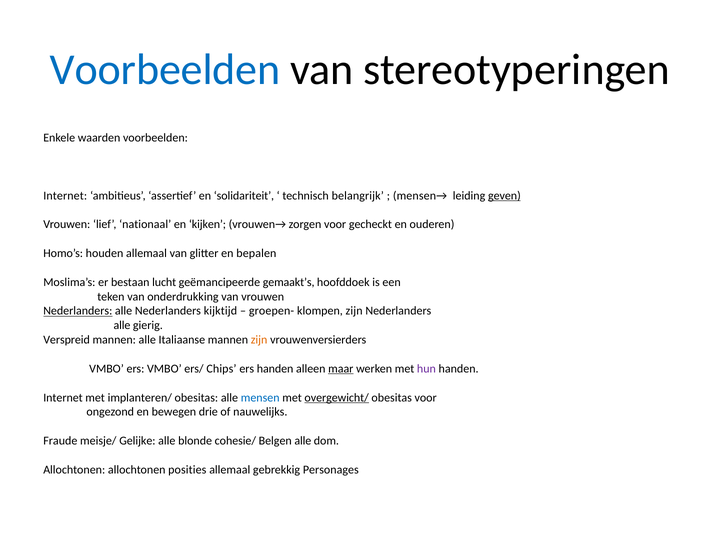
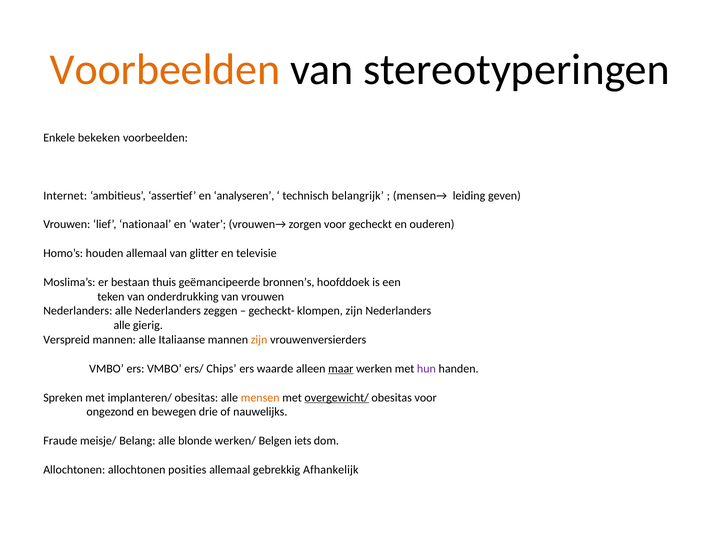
Voorbeelden at (165, 70) colour: blue -> orange
waarden: waarden -> bekeken
solidariteit: solidariteit -> analyseren
geven underline: present -> none
kijken: kijken -> water
bepalen: bepalen -> televisie
lucht: lucht -> thuis
gemaakt’s: gemaakt’s -> bronnen’s
Nederlanders at (78, 311) underline: present -> none
kijktijd: kijktijd -> zeggen
groepen-: groepen- -> gecheckt-
ers handen: handen -> waarde
Internet at (63, 397): Internet -> Spreken
mensen colour: blue -> orange
Gelijke: Gelijke -> Belang
cohesie/: cohesie/ -> werken/
Belgen alle: alle -> iets
Personages: Personages -> Afhankelijk
